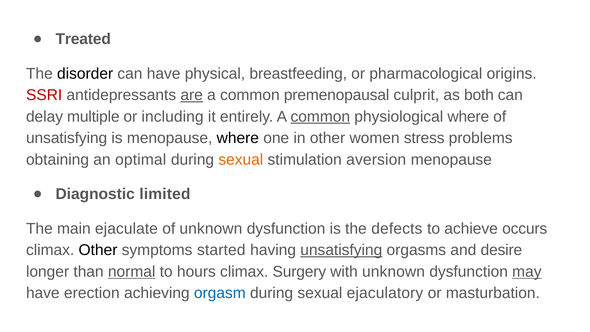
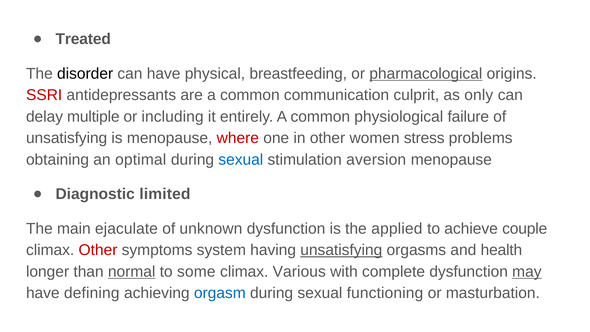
pharmacological underline: none -> present
are underline: present -> none
premenopausal: premenopausal -> communication
both: both -> only
common at (320, 117) underline: present -> none
physiological where: where -> failure
where at (238, 138) colour: black -> red
sexual at (241, 159) colour: orange -> blue
defects: defects -> applied
occurs: occurs -> couple
Other at (98, 250) colour: black -> red
started: started -> system
desire: desire -> health
hours: hours -> some
Surgery: Surgery -> Various
with unknown: unknown -> complete
erection: erection -> defining
ejaculatory: ejaculatory -> functioning
